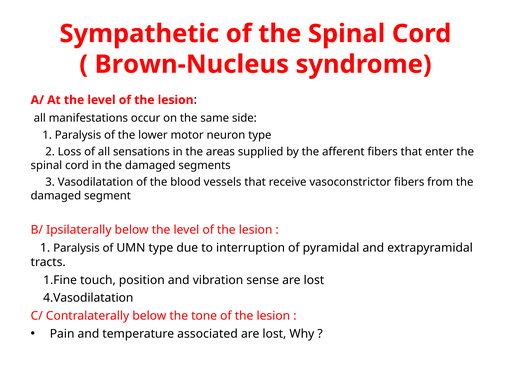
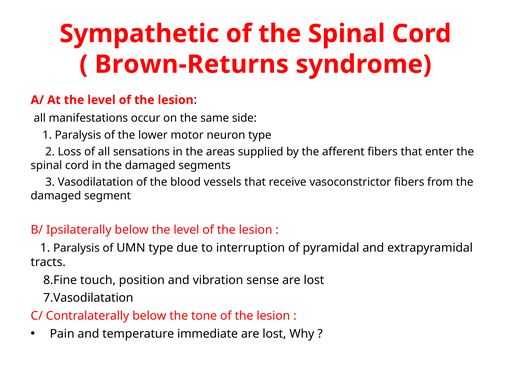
Brown-Nucleus: Brown-Nucleus -> Brown-Returns
1.Fine: 1.Fine -> 8.Fine
4.Vasodilatation: 4.Vasodilatation -> 7.Vasodilatation
associated: associated -> immediate
